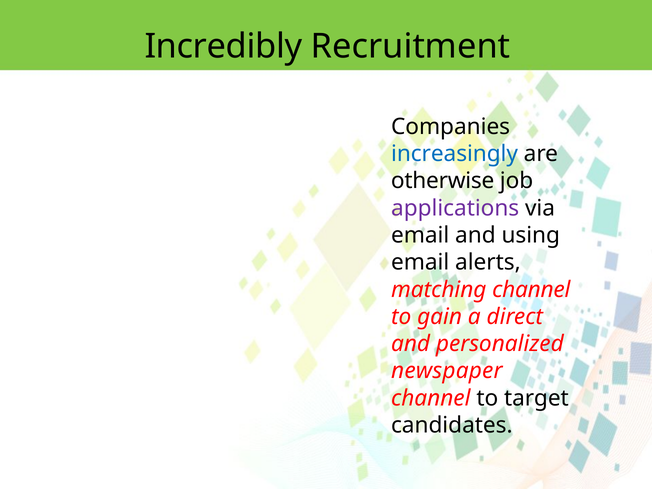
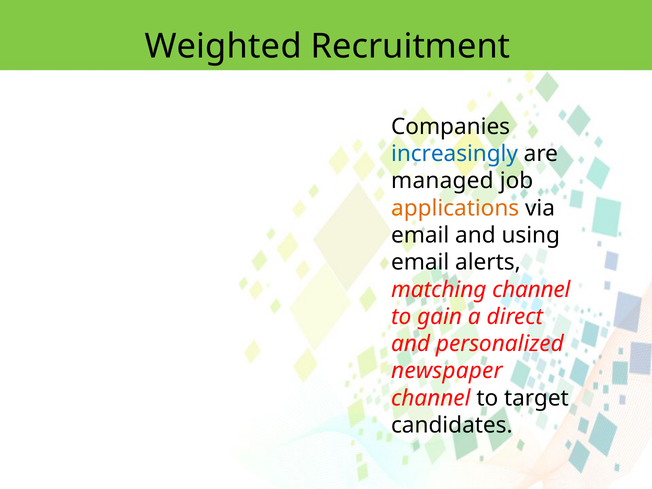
Incredibly: Incredibly -> Weighted
otherwise: otherwise -> managed
applications colour: purple -> orange
